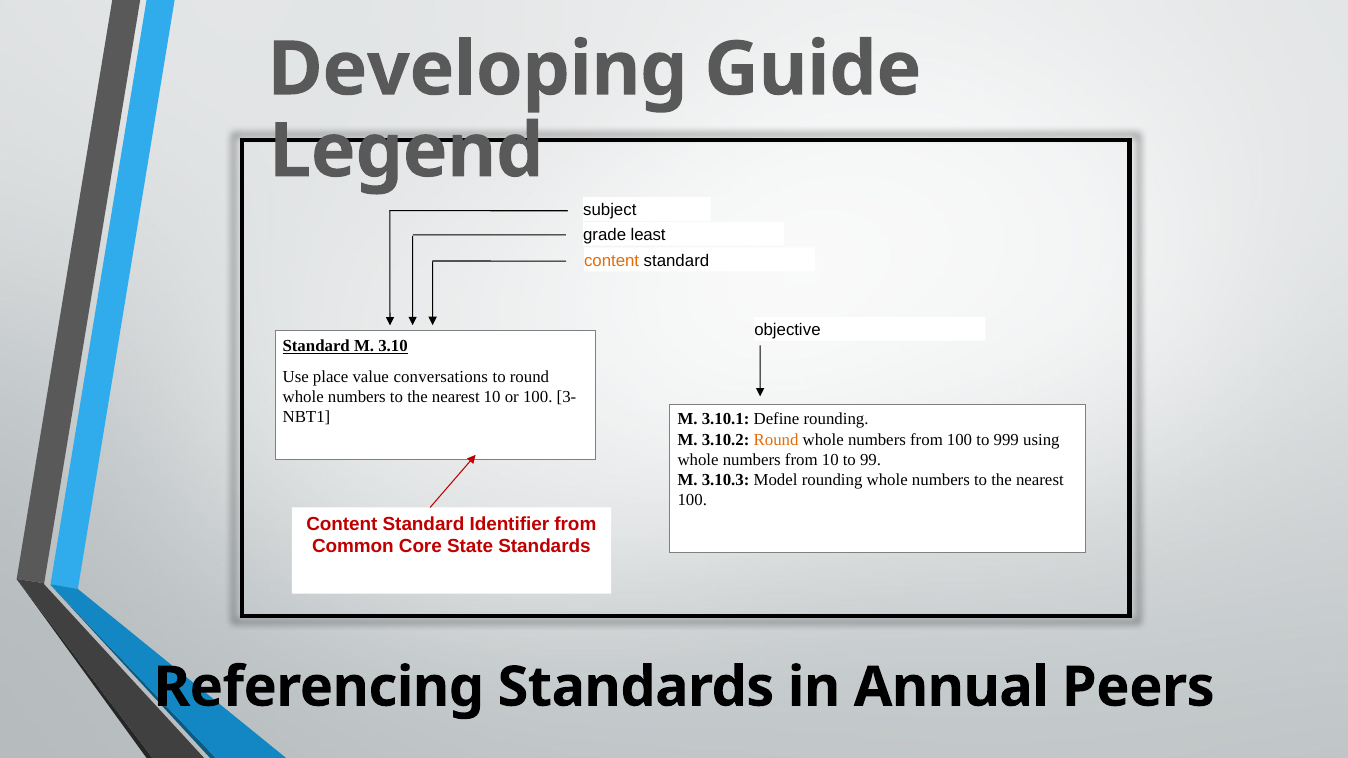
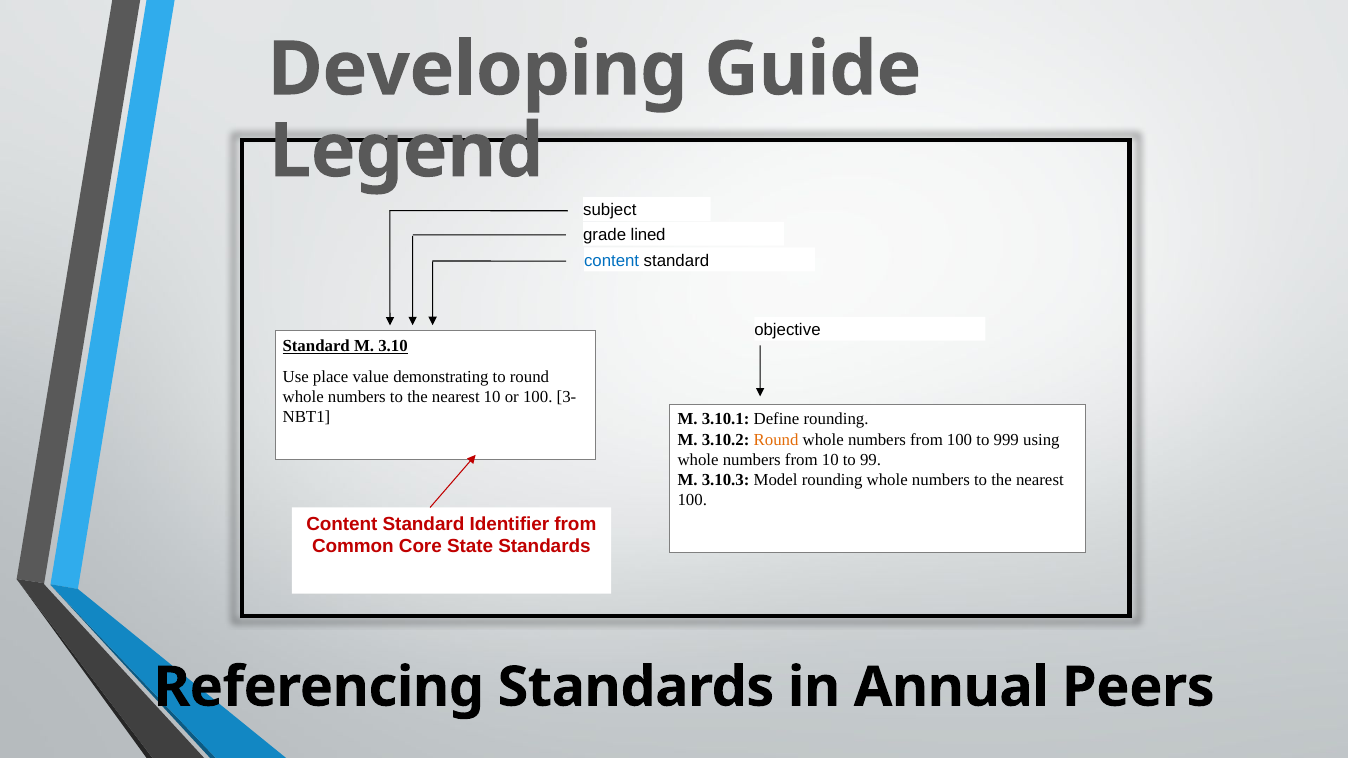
least: least -> lined
content at (612, 261) colour: orange -> blue
conversations: conversations -> demonstrating
